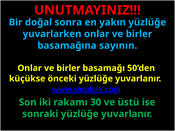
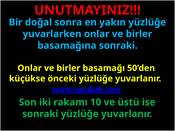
basamağına sayının: sayının -> sonraki
30: 30 -> 10
